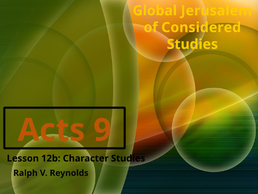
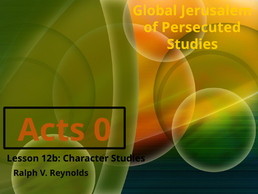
Considered: Considered -> Persecuted
9: 9 -> 0
